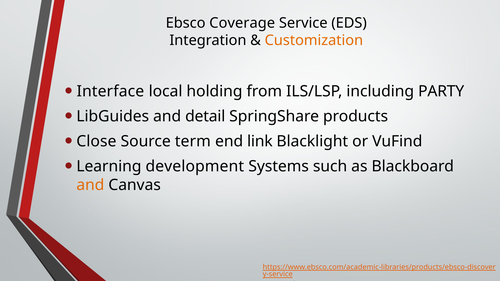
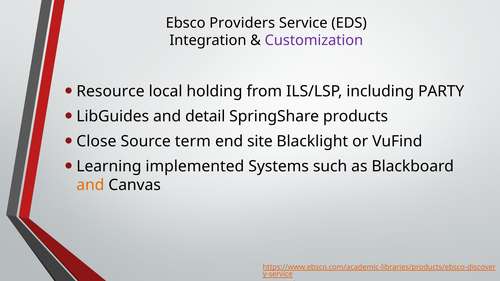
Coverage: Coverage -> Providers
Customization colour: orange -> purple
Interface: Interface -> Resource
link: link -> site
development: development -> implemented
